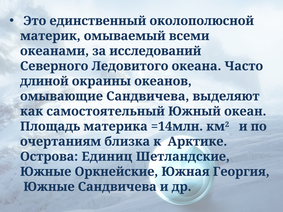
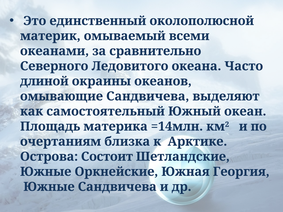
исследований: исследований -> сравнительно
Единиц: Единиц -> Состоит
